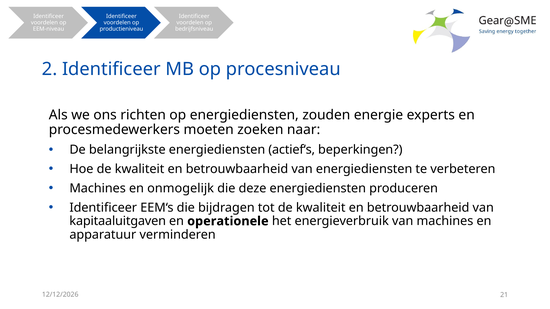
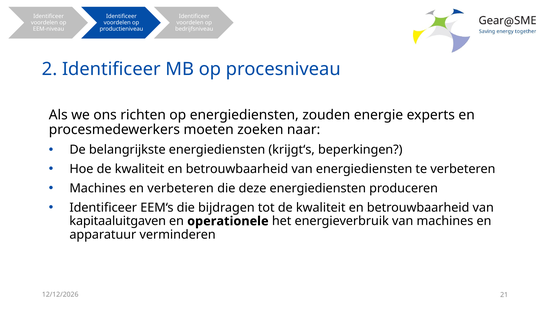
actief‘s: actief‘s -> krijgt‘s
en onmogelijk: onmogelijk -> verbeteren
